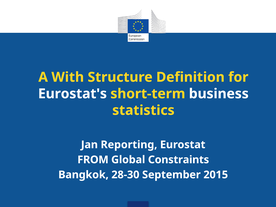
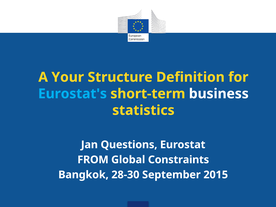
With: With -> Your
Eurostat's colour: white -> light blue
Reporting: Reporting -> Questions
